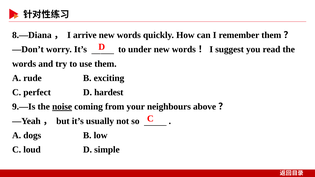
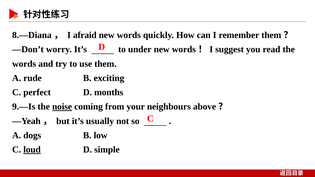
arrive: arrive -> afraid
hardest: hardest -> months
loud underline: none -> present
